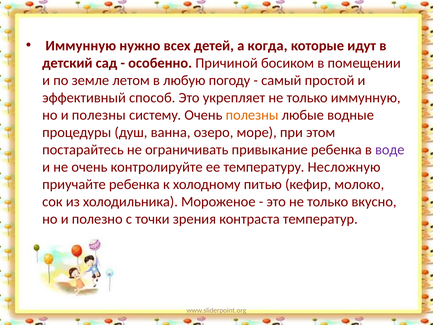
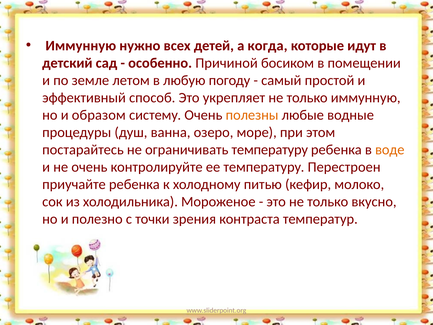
и полезны: полезны -> образом
ограничивать привыкание: привыкание -> температуру
воде colour: purple -> orange
Несложную: Несложную -> Перестроен
